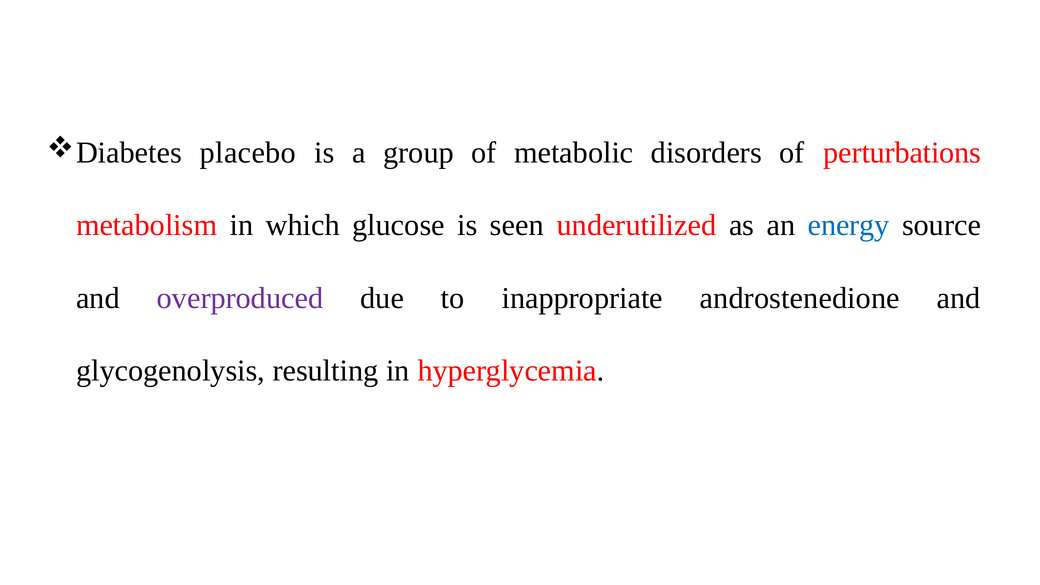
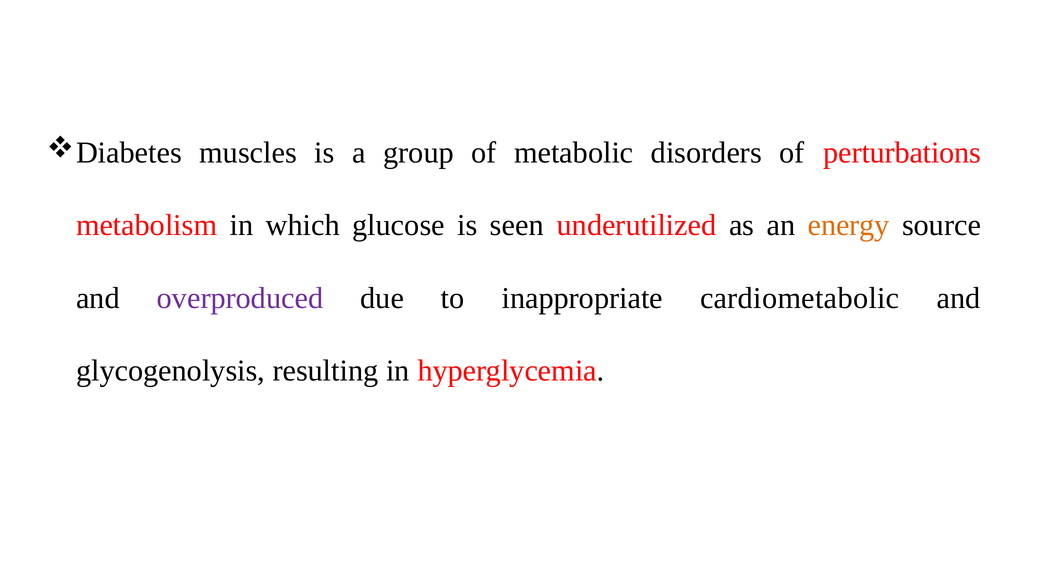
placebo: placebo -> muscles
energy colour: blue -> orange
androstenedione: androstenedione -> cardiometabolic
